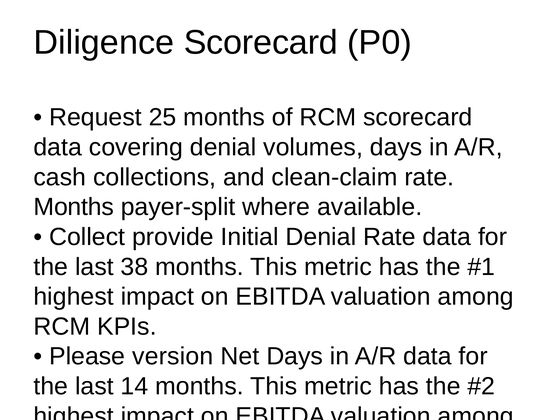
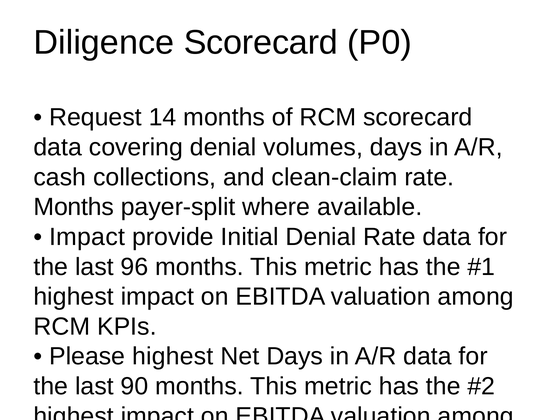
25: 25 -> 14
Collect at (87, 237): Collect -> Impact
38: 38 -> 96
Please version: version -> highest
14: 14 -> 90
